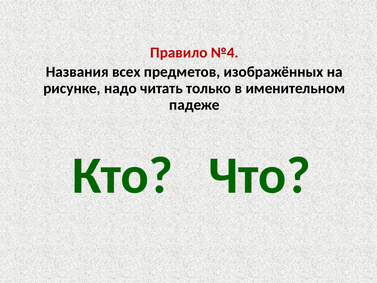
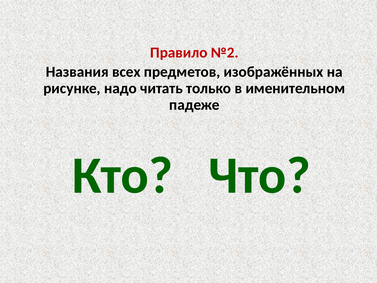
№4: №4 -> №2
